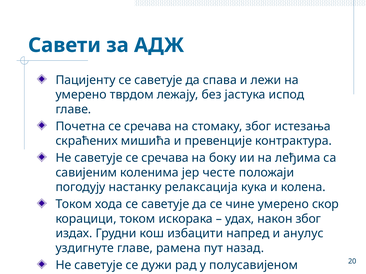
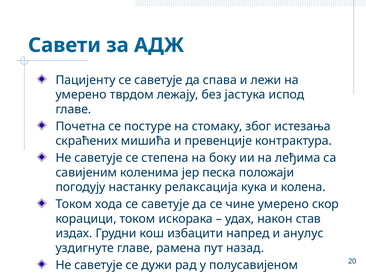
сречава at (148, 127): сречава -> постуре
саветује се сречава: сречава -> степена
честе: честе -> песка
након због: због -> став
